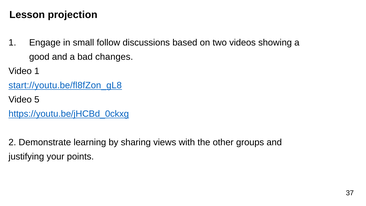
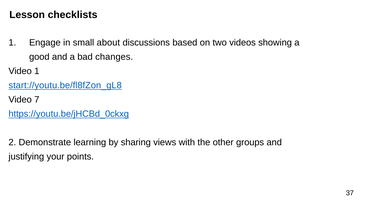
projection: projection -> checklists
follow: follow -> about
5: 5 -> 7
